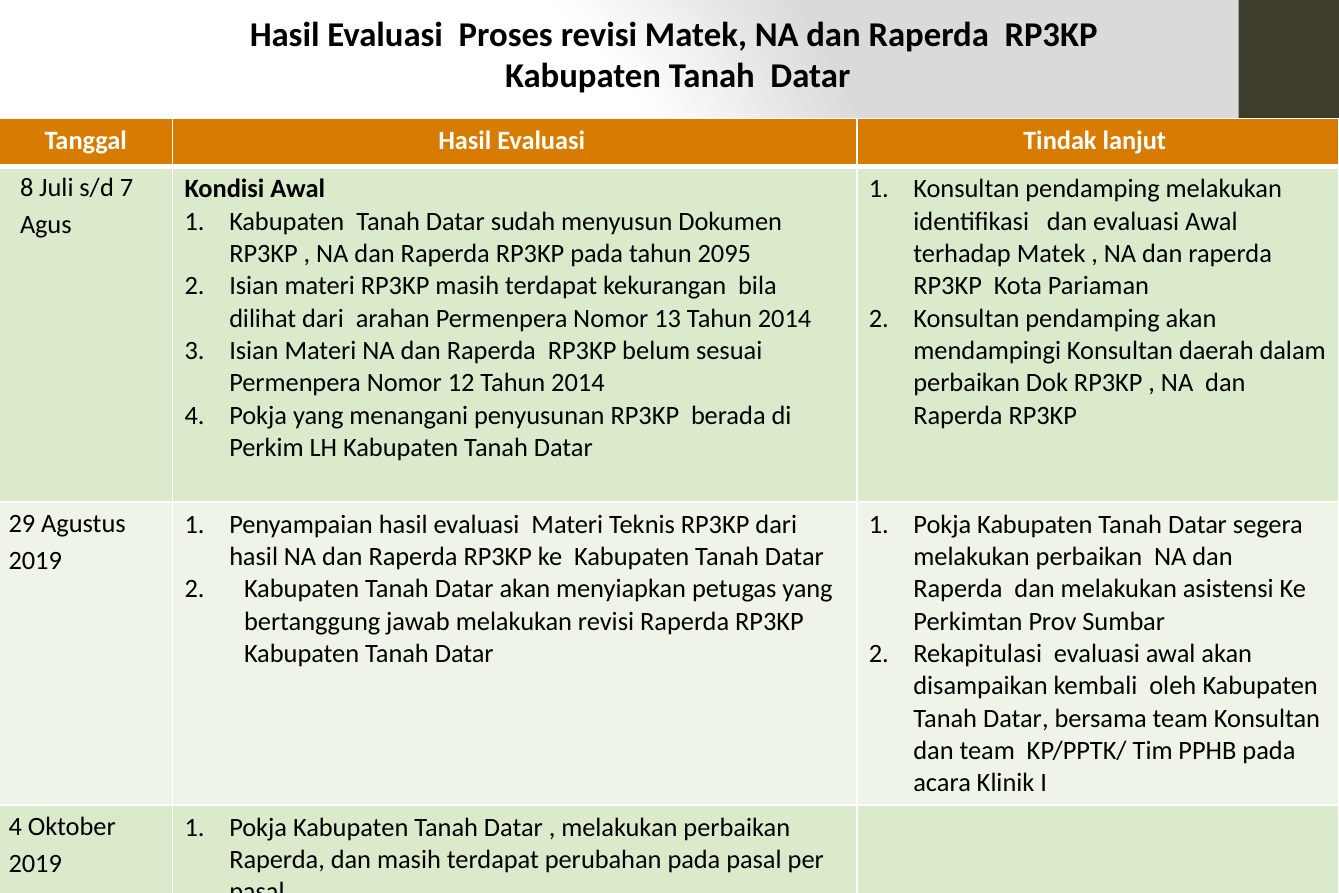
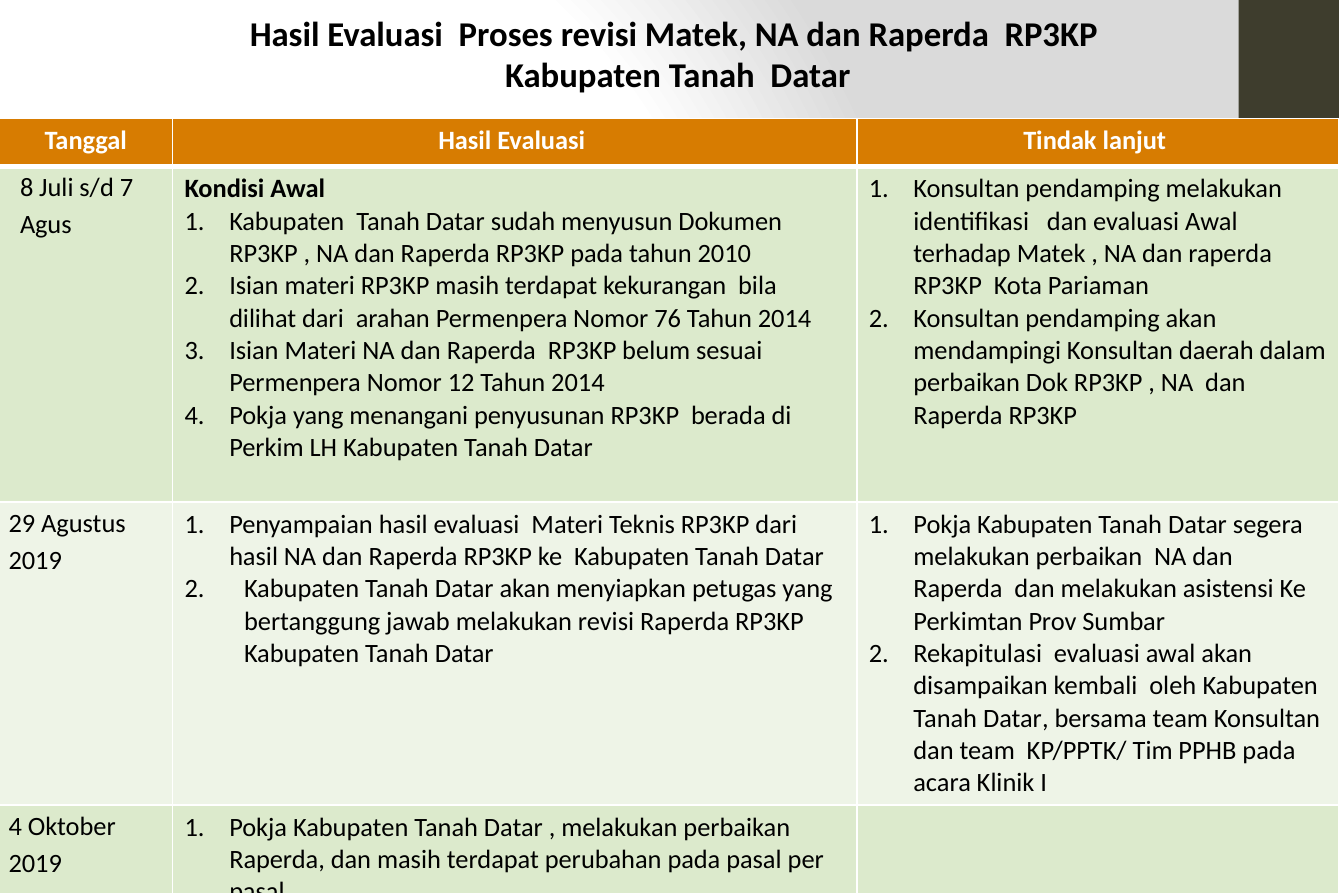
2095: 2095 -> 2010
13: 13 -> 76
